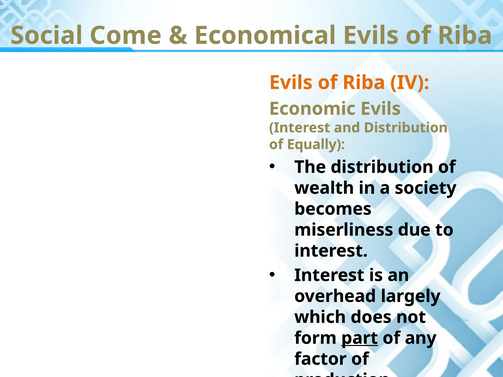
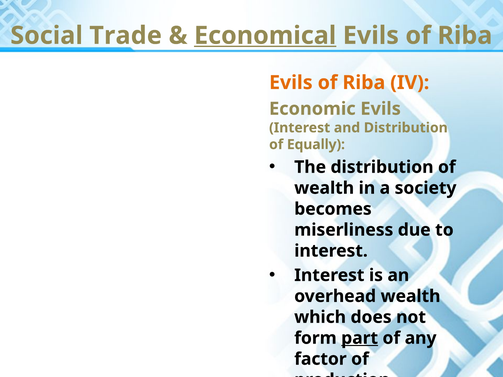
Come: Come -> Trade
Economical underline: none -> present
overhead largely: largely -> wealth
